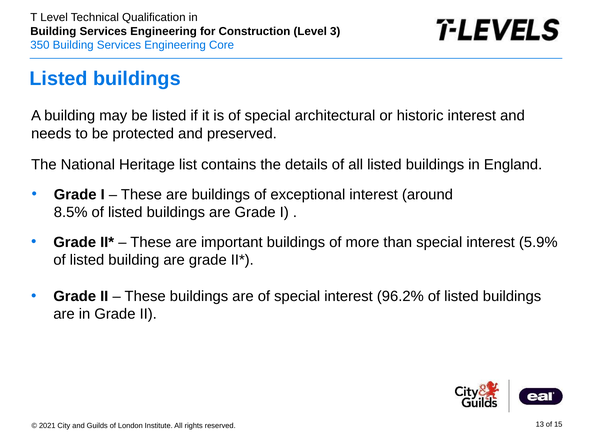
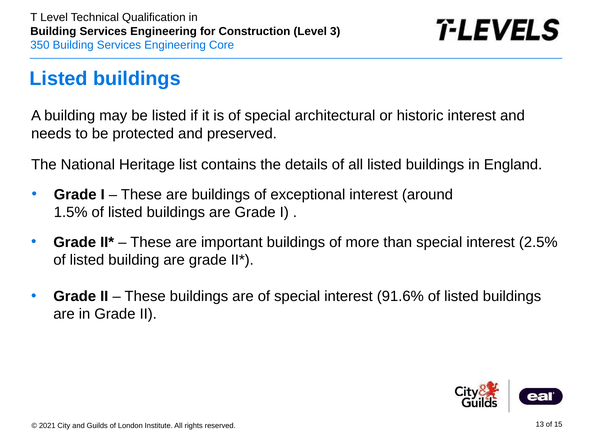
8.5%: 8.5% -> 1.5%
5.9%: 5.9% -> 2.5%
96.2%: 96.2% -> 91.6%
